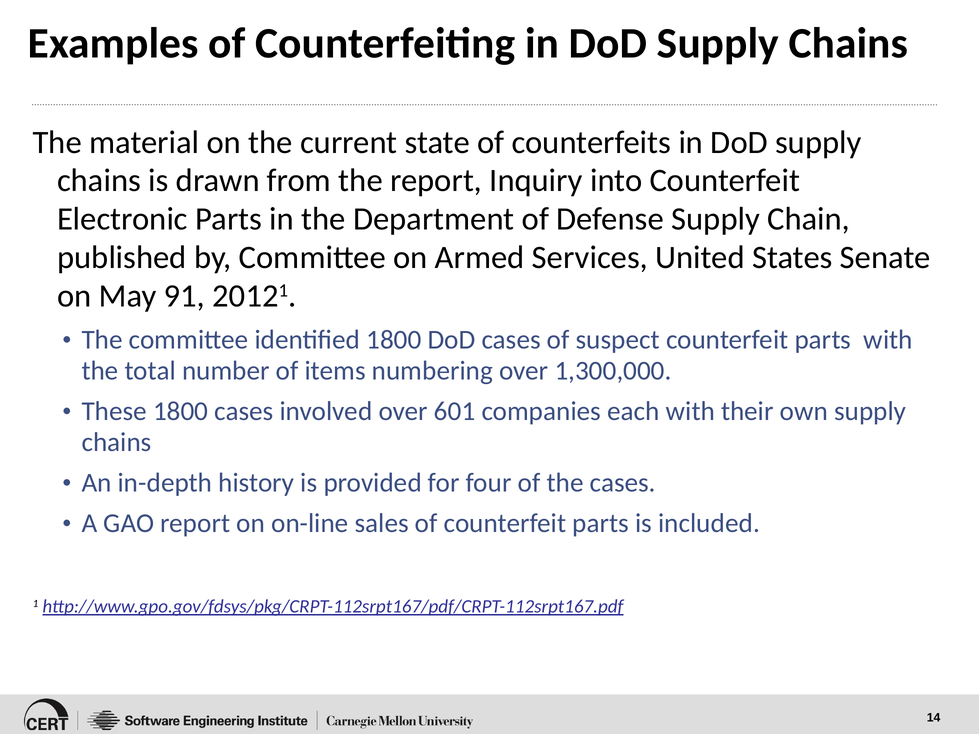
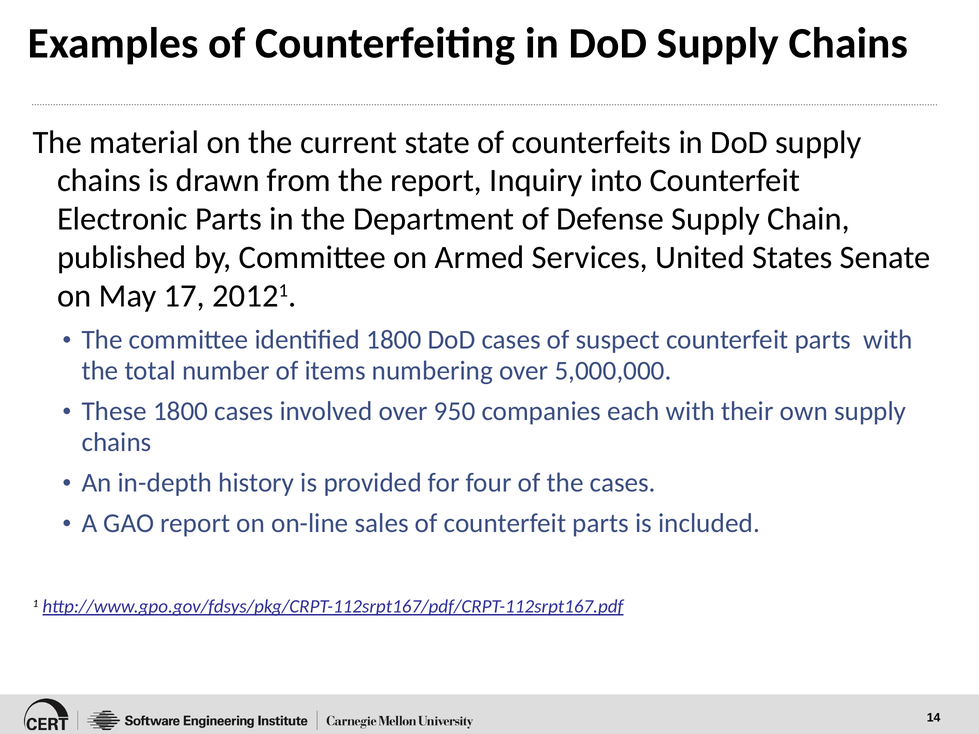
91: 91 -> 17
1,300,000: 1,300,000 -> 5,000,000
601: 601 -> 950
